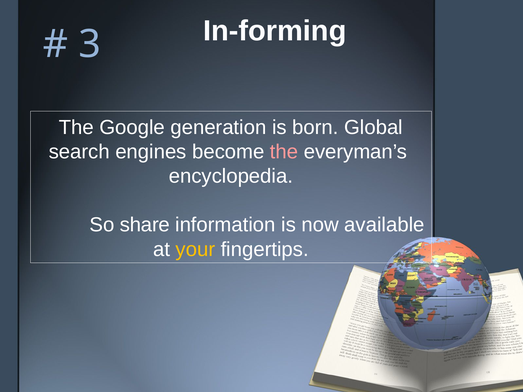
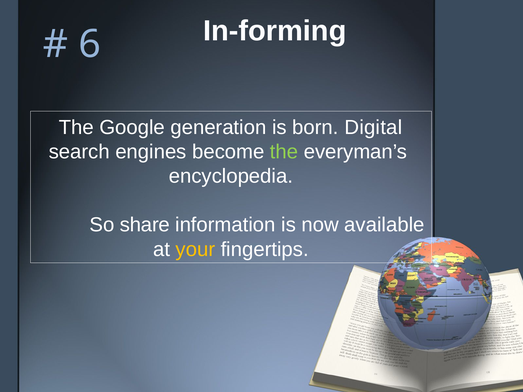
3: 3 -> 6
Global: Global -> Digital
the at (284, 152) colour: pink -> light green
